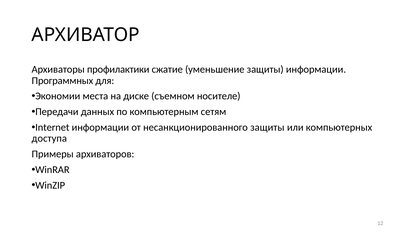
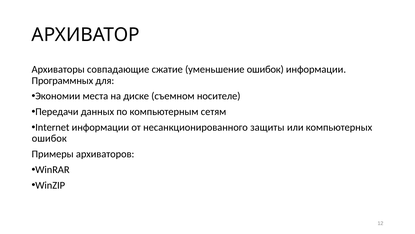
профилактики: профилактики -> совпадающие
уменьшение защиты: защиты -> ошибок
доступа at (49, 138): доступа -> ошибок
